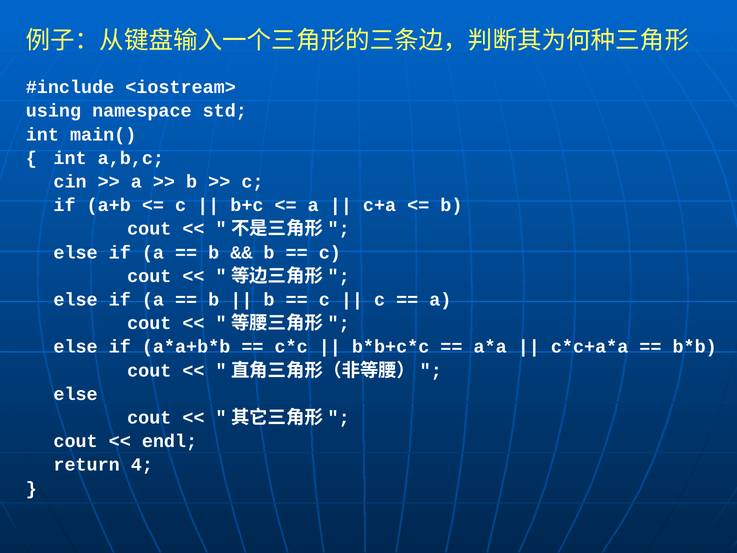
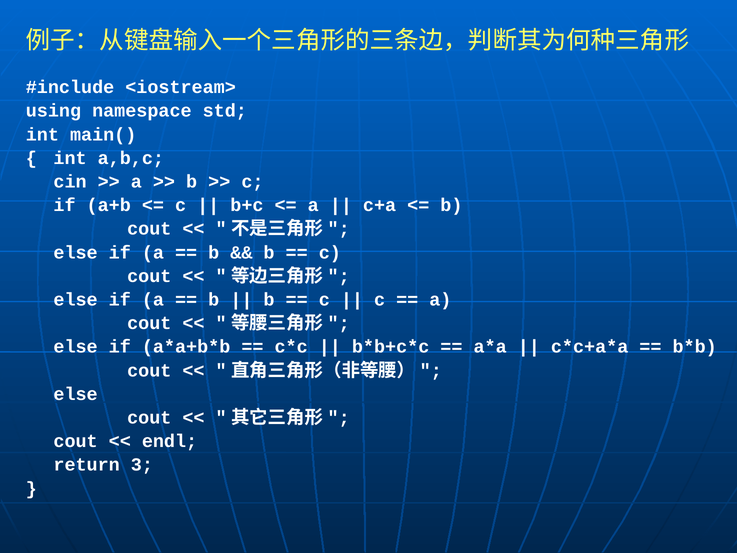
4: 4 -> 3
